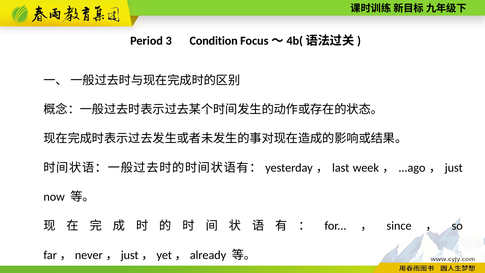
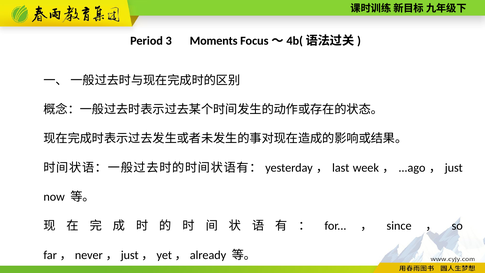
Condition: Condition -> Moments
